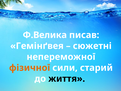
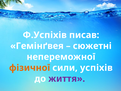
Ф.Велика: Ф.Велика -> Ф.Успіхів
старий: старий -> успіхів
життя colour: black -> purple
